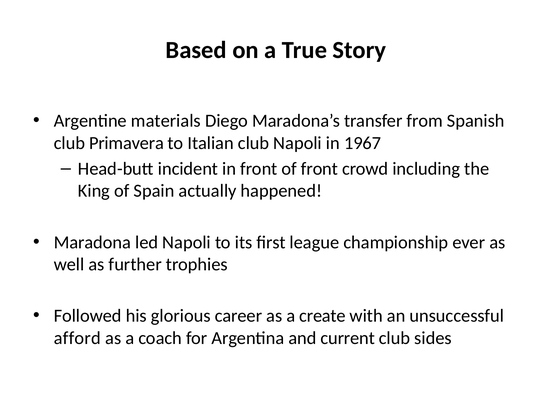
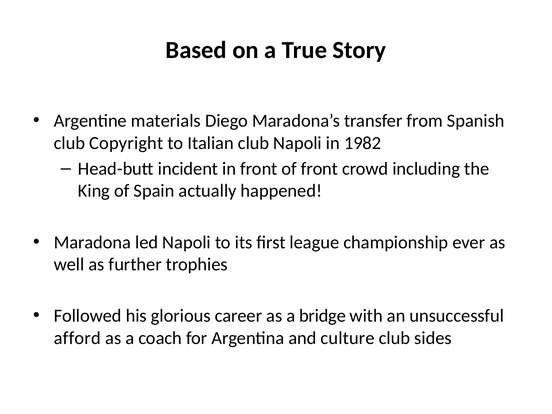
Primavera: Primavera -> Copyright
1967: 1967 -> 1982
create: create -> bridge
current: current -> culture
